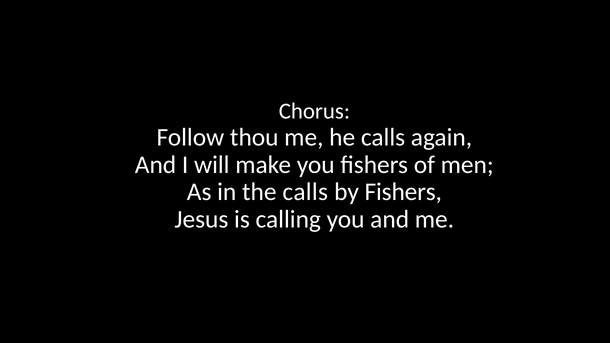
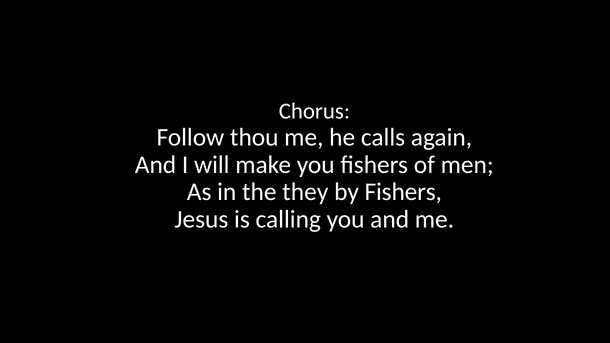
the calls: calls -> they
